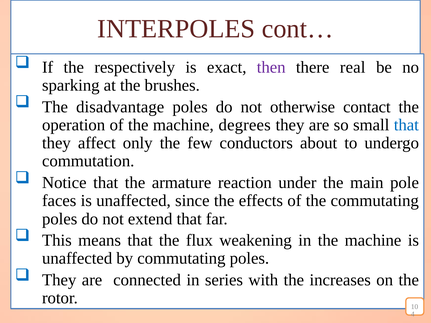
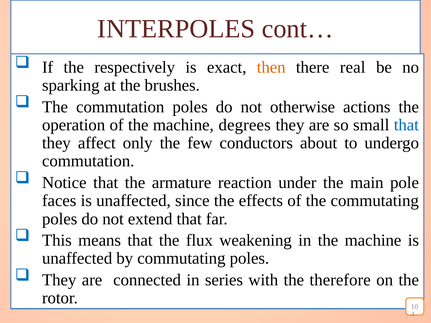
then colour: purple -> orange
The disadvantage: disadvantage -> commutation
contact: contact -> actions
increases: increases -> therefore
